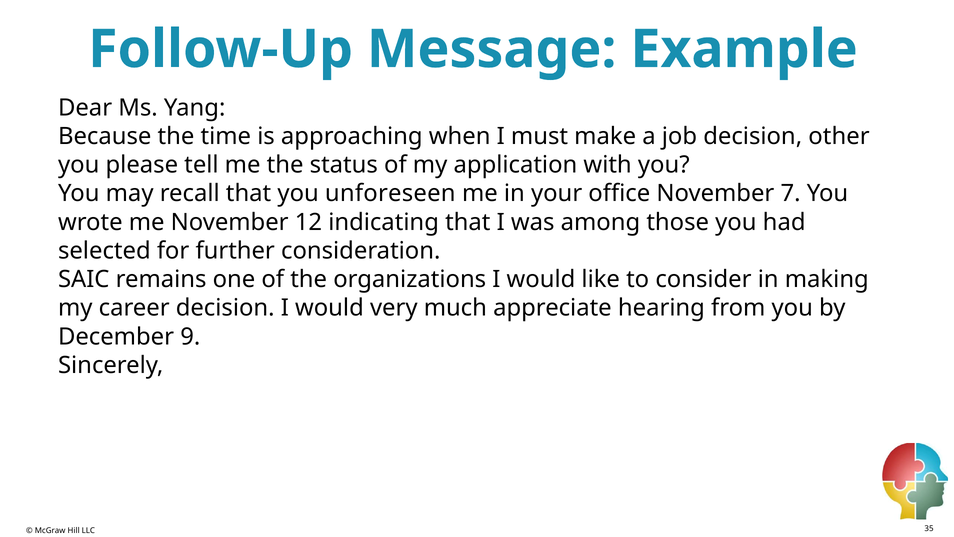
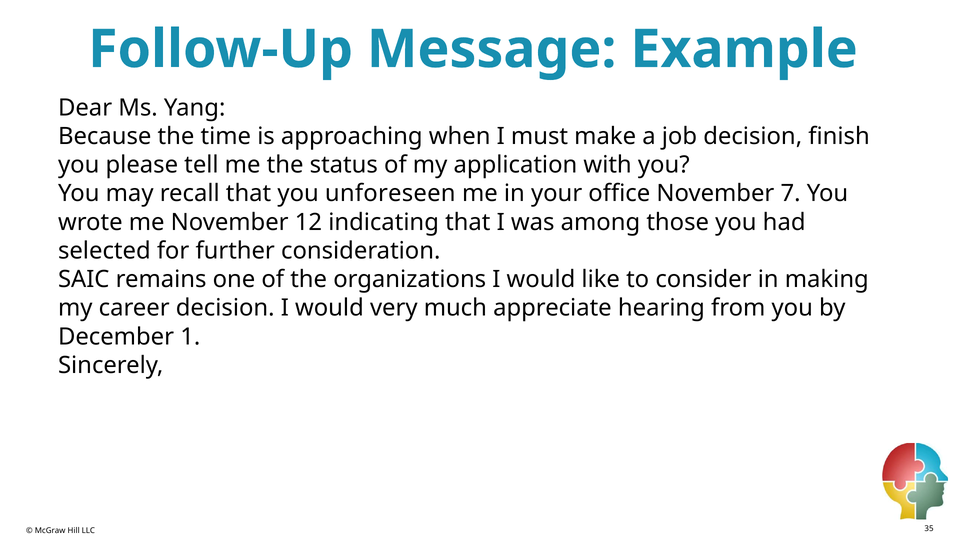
other: other -> finish
9: 9 -> 1
